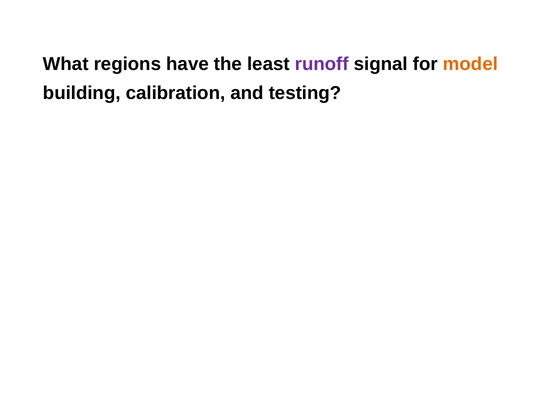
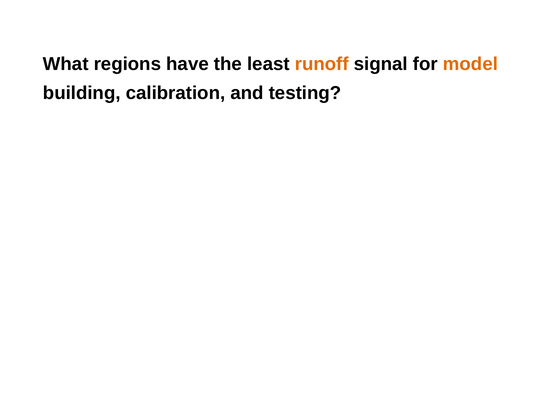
runoff colour: purple -> orange
